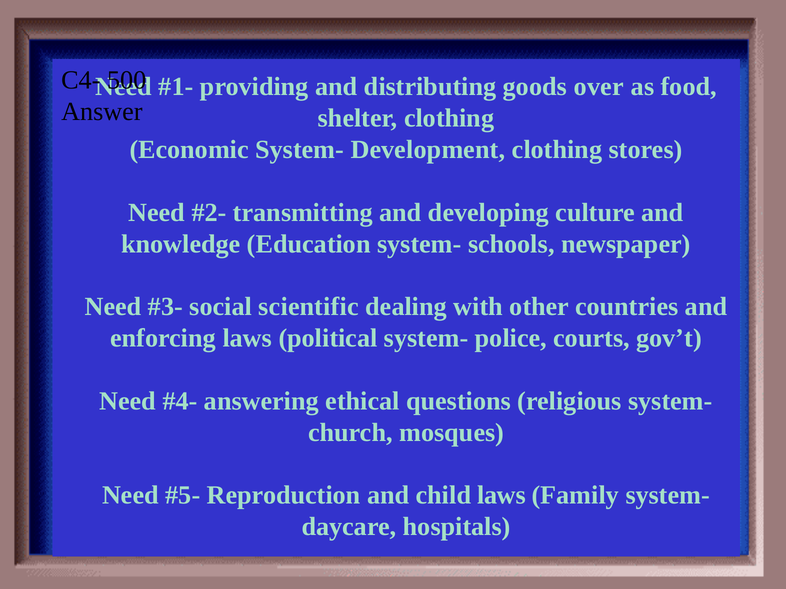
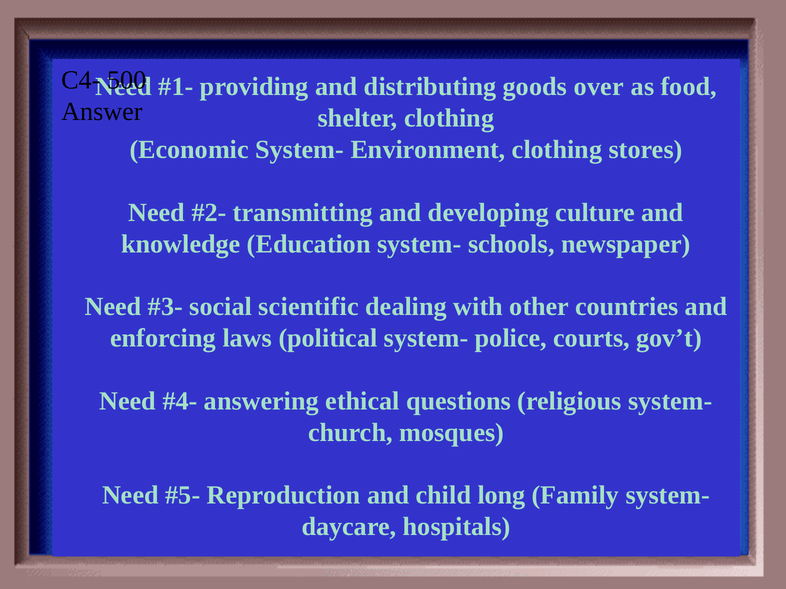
Development: Development -> Environment
child laws: laws -> long
